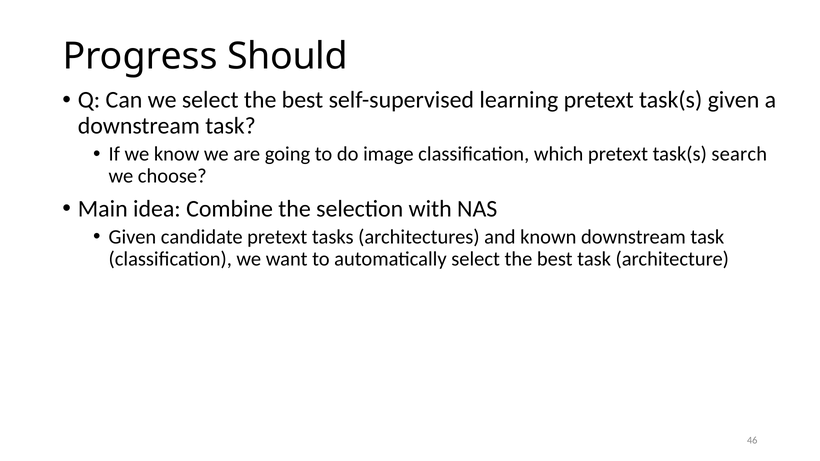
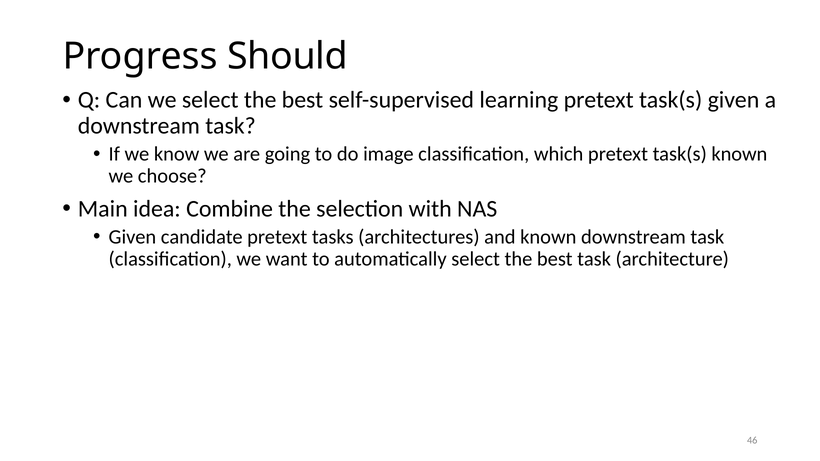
task(s search: search -> known
